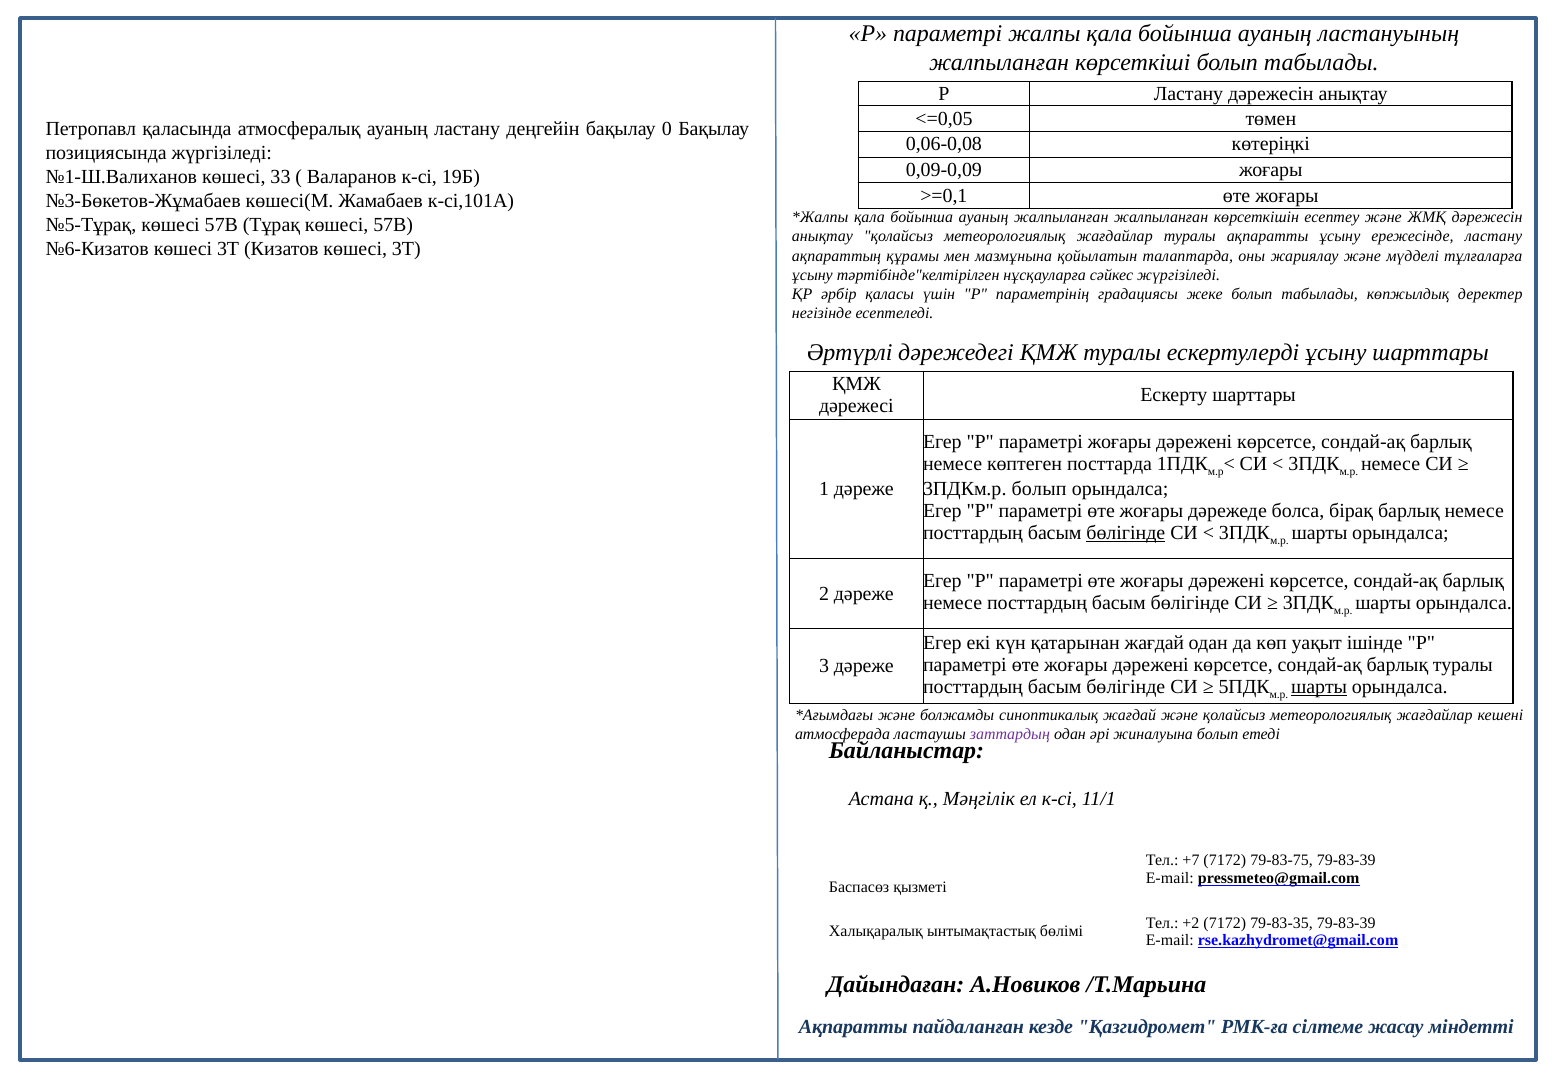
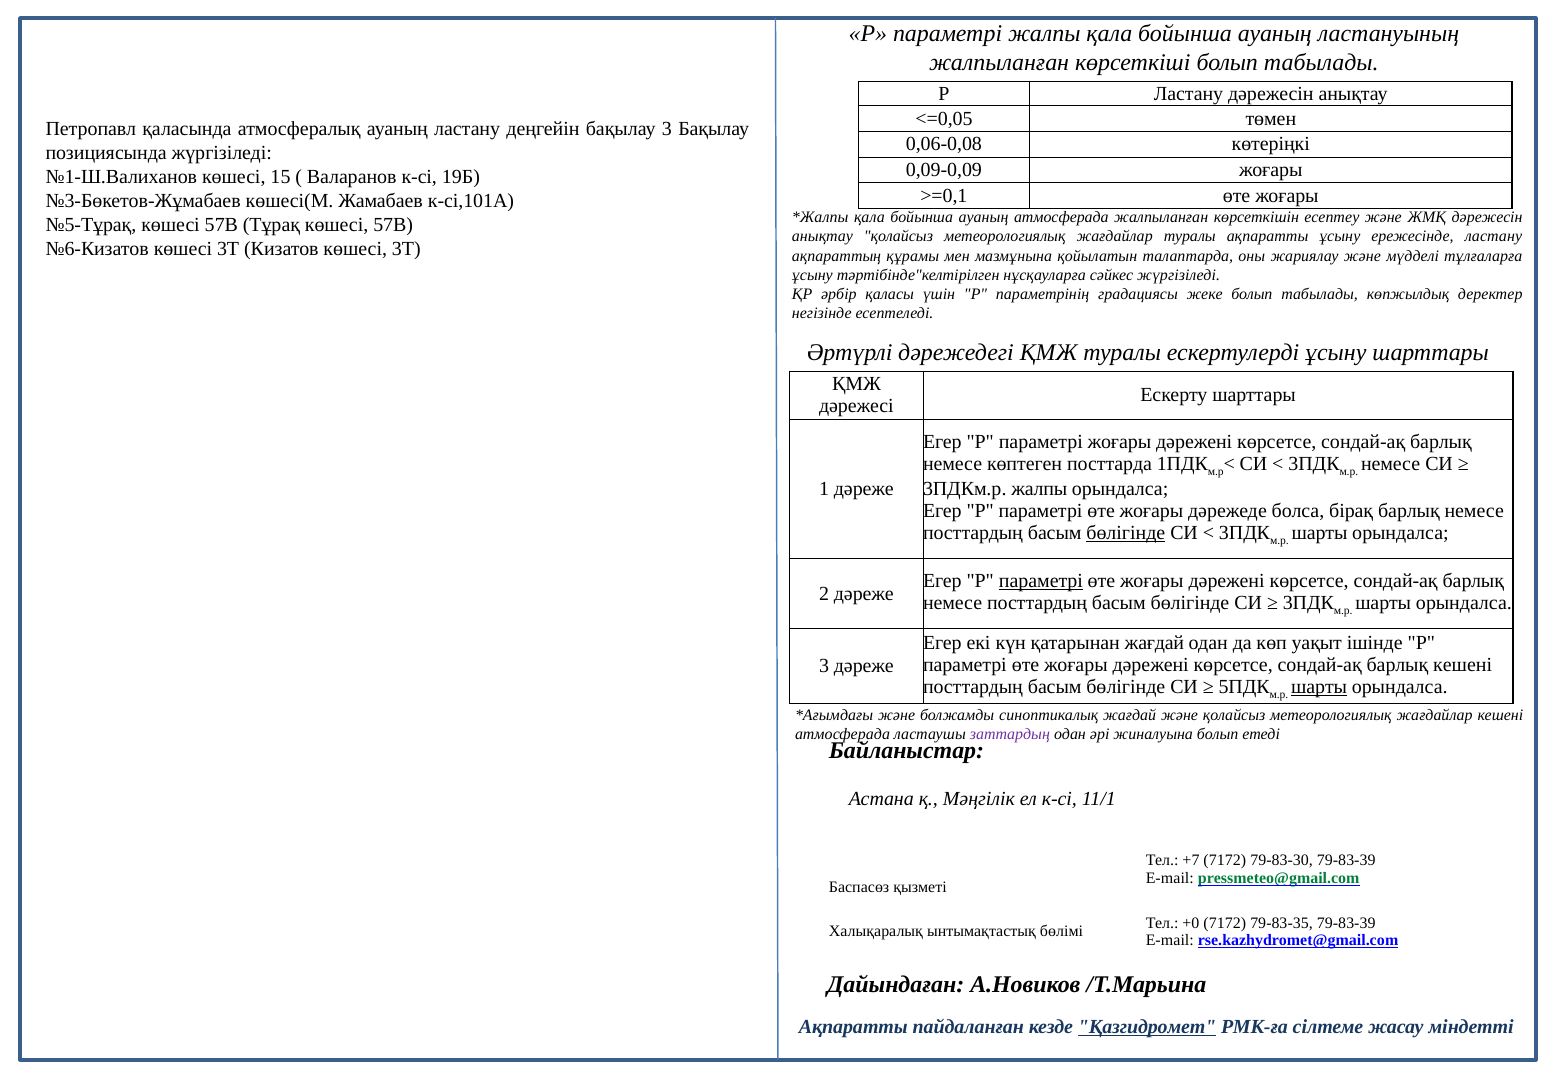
бақылау 0: 0 -> 3
33: 33 -> 15
ауаның жалпыланған: жалпыланған -> атмосферада
3ПДКм.р болып: болып -> жалпы
параметрі at (1041, 581) underline: none -> present
барлық туралы: туралы -> кешені
79-83-75: 79-83-75 -> 79-83-30
pressmeteo@gmail.com colour: black -> green
+2: +2 -> +0
Қазгидромет underline: none -> present
